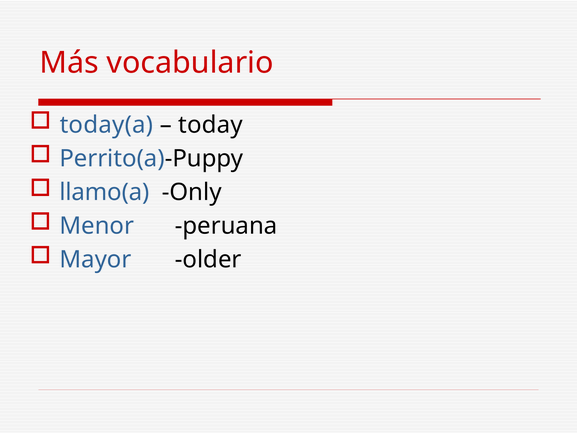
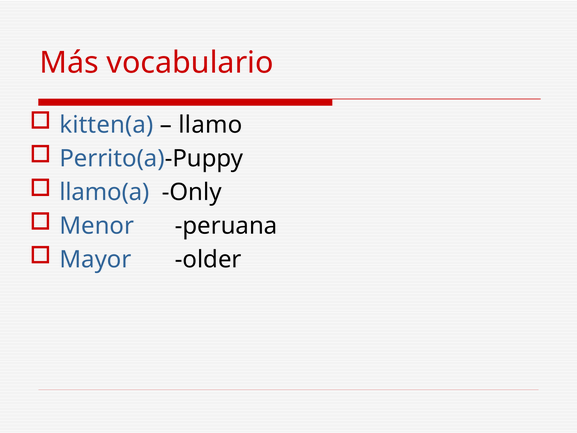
today(a: today(a -> kitten(a
today: today -> llamo
